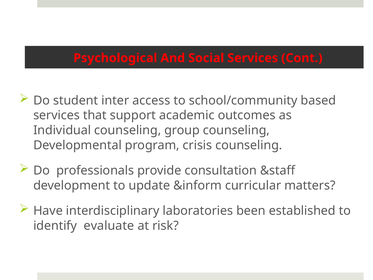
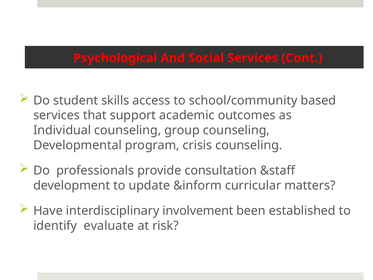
inter: inter -> skills
laboratories: laboratories -> involvement
